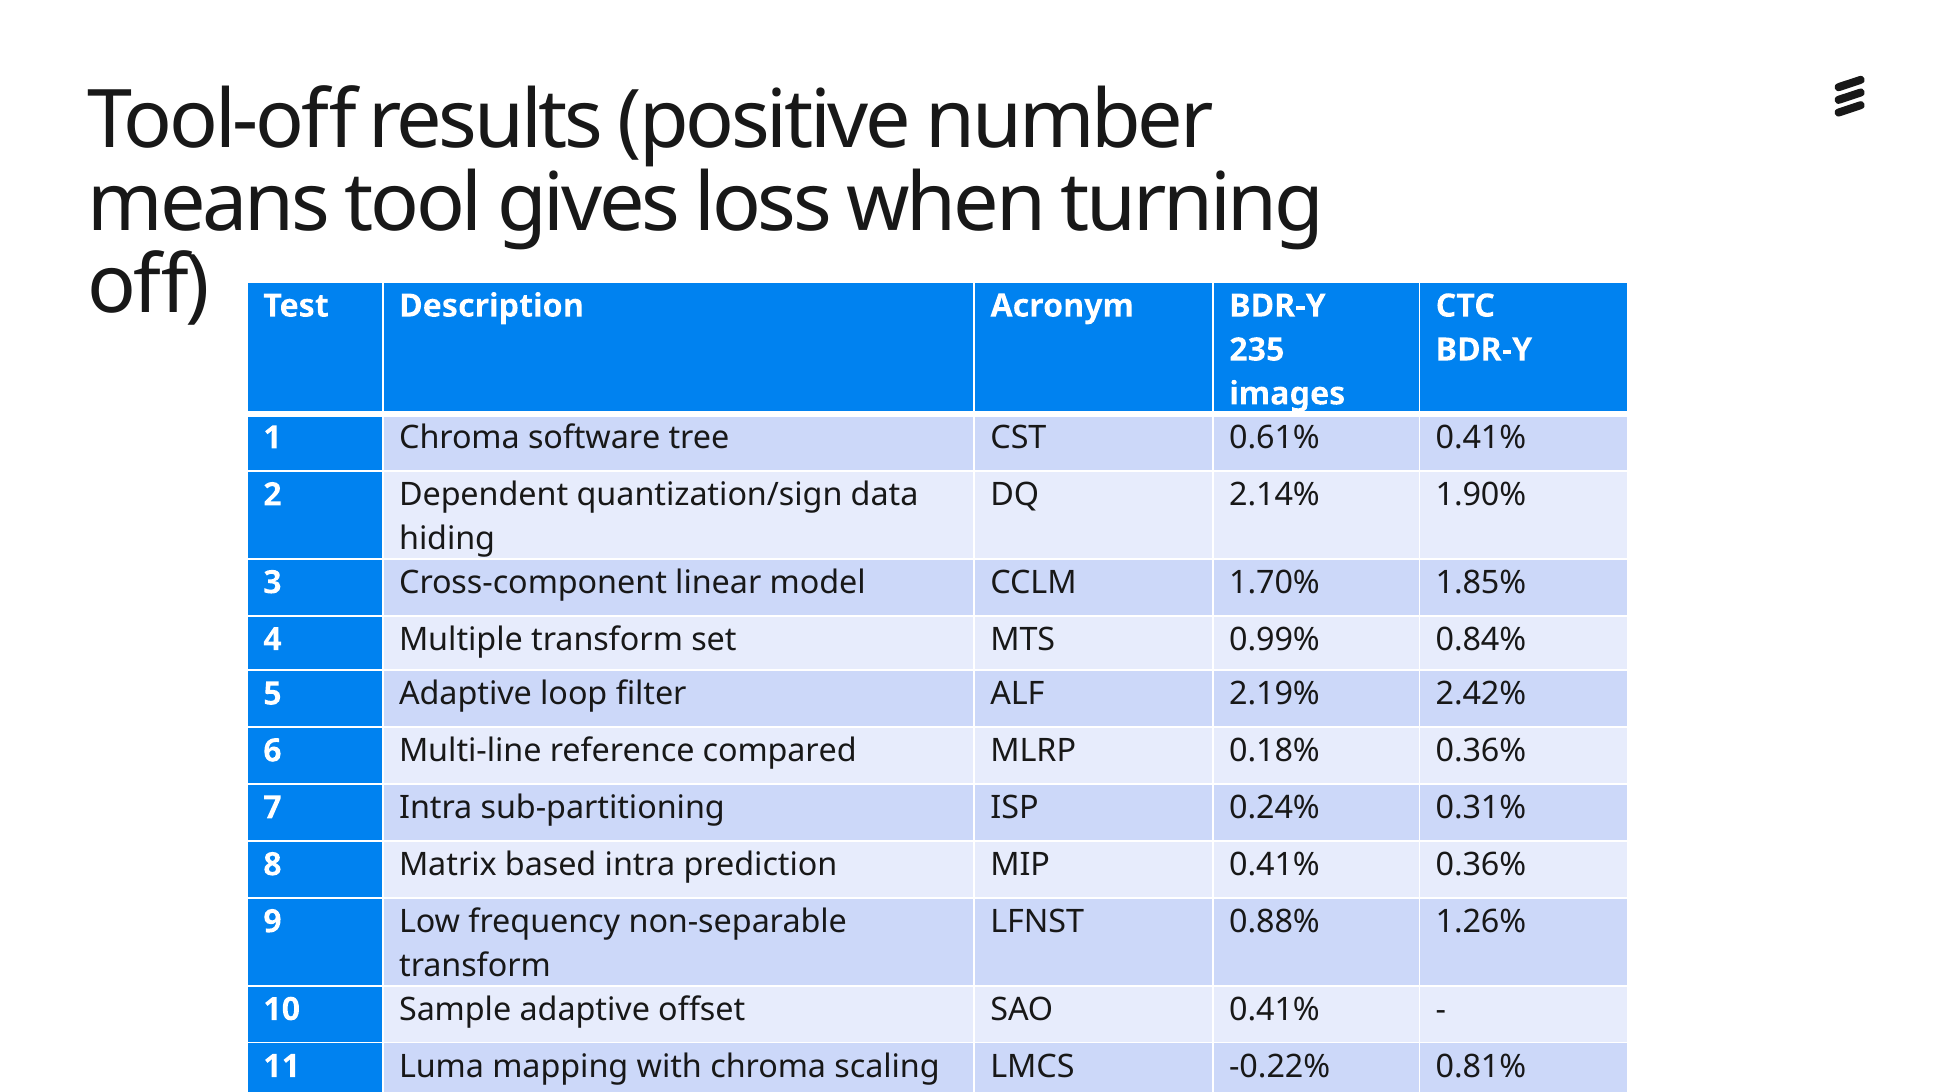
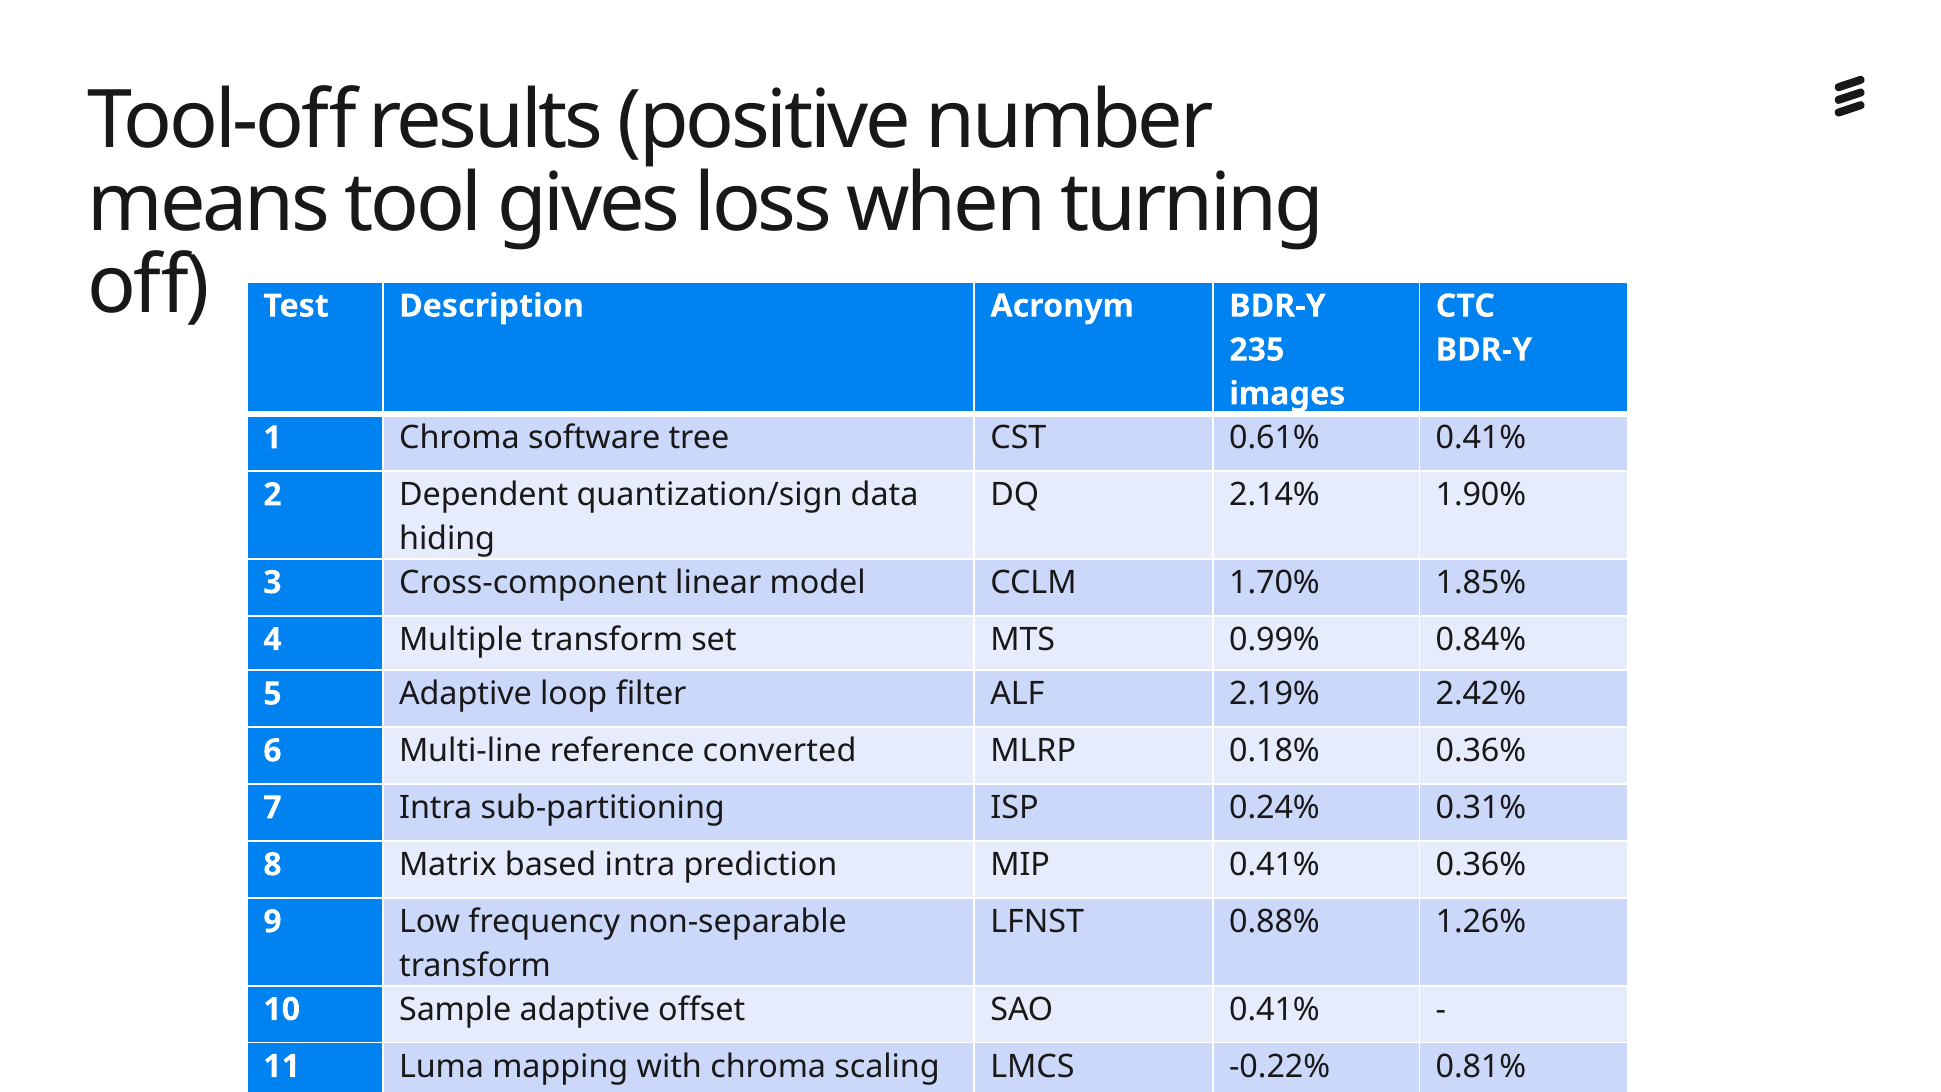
compared: compared -> converted
